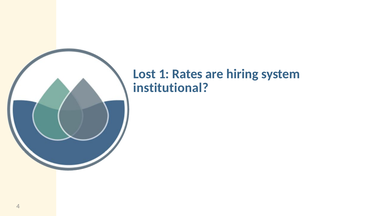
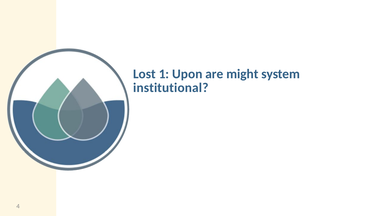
Rates: Rates -> Upon
hiring: hiring -> might
